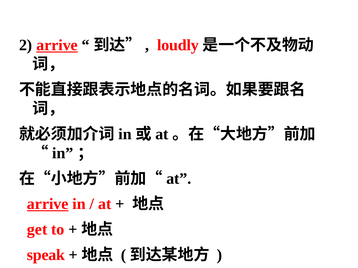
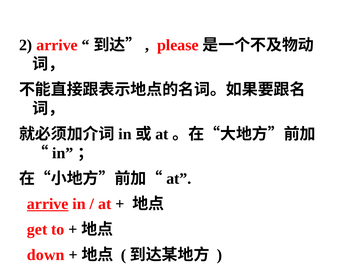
arrive at (57, 45) underline: present -> none
loudly: loudly -> please
speak: speak -> down
